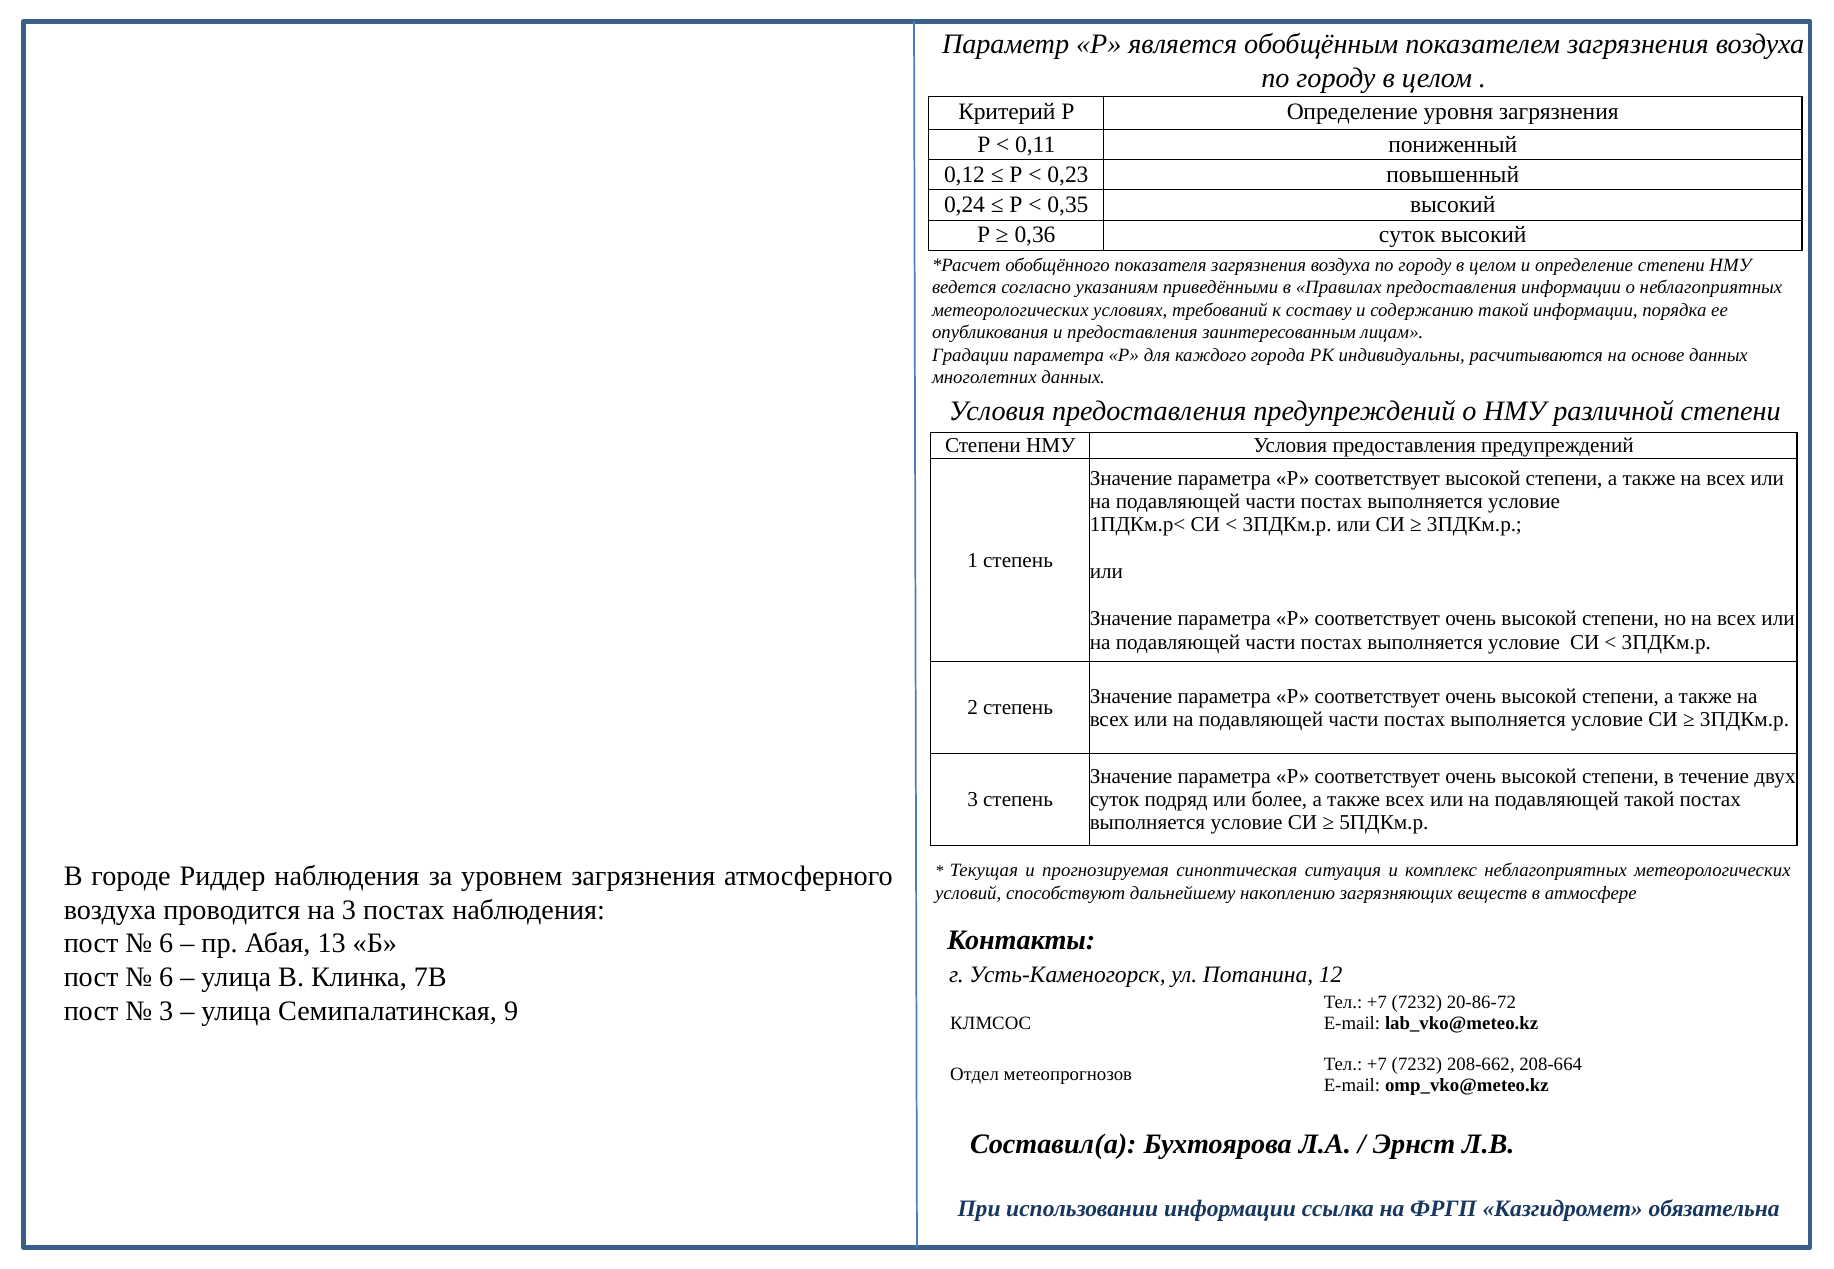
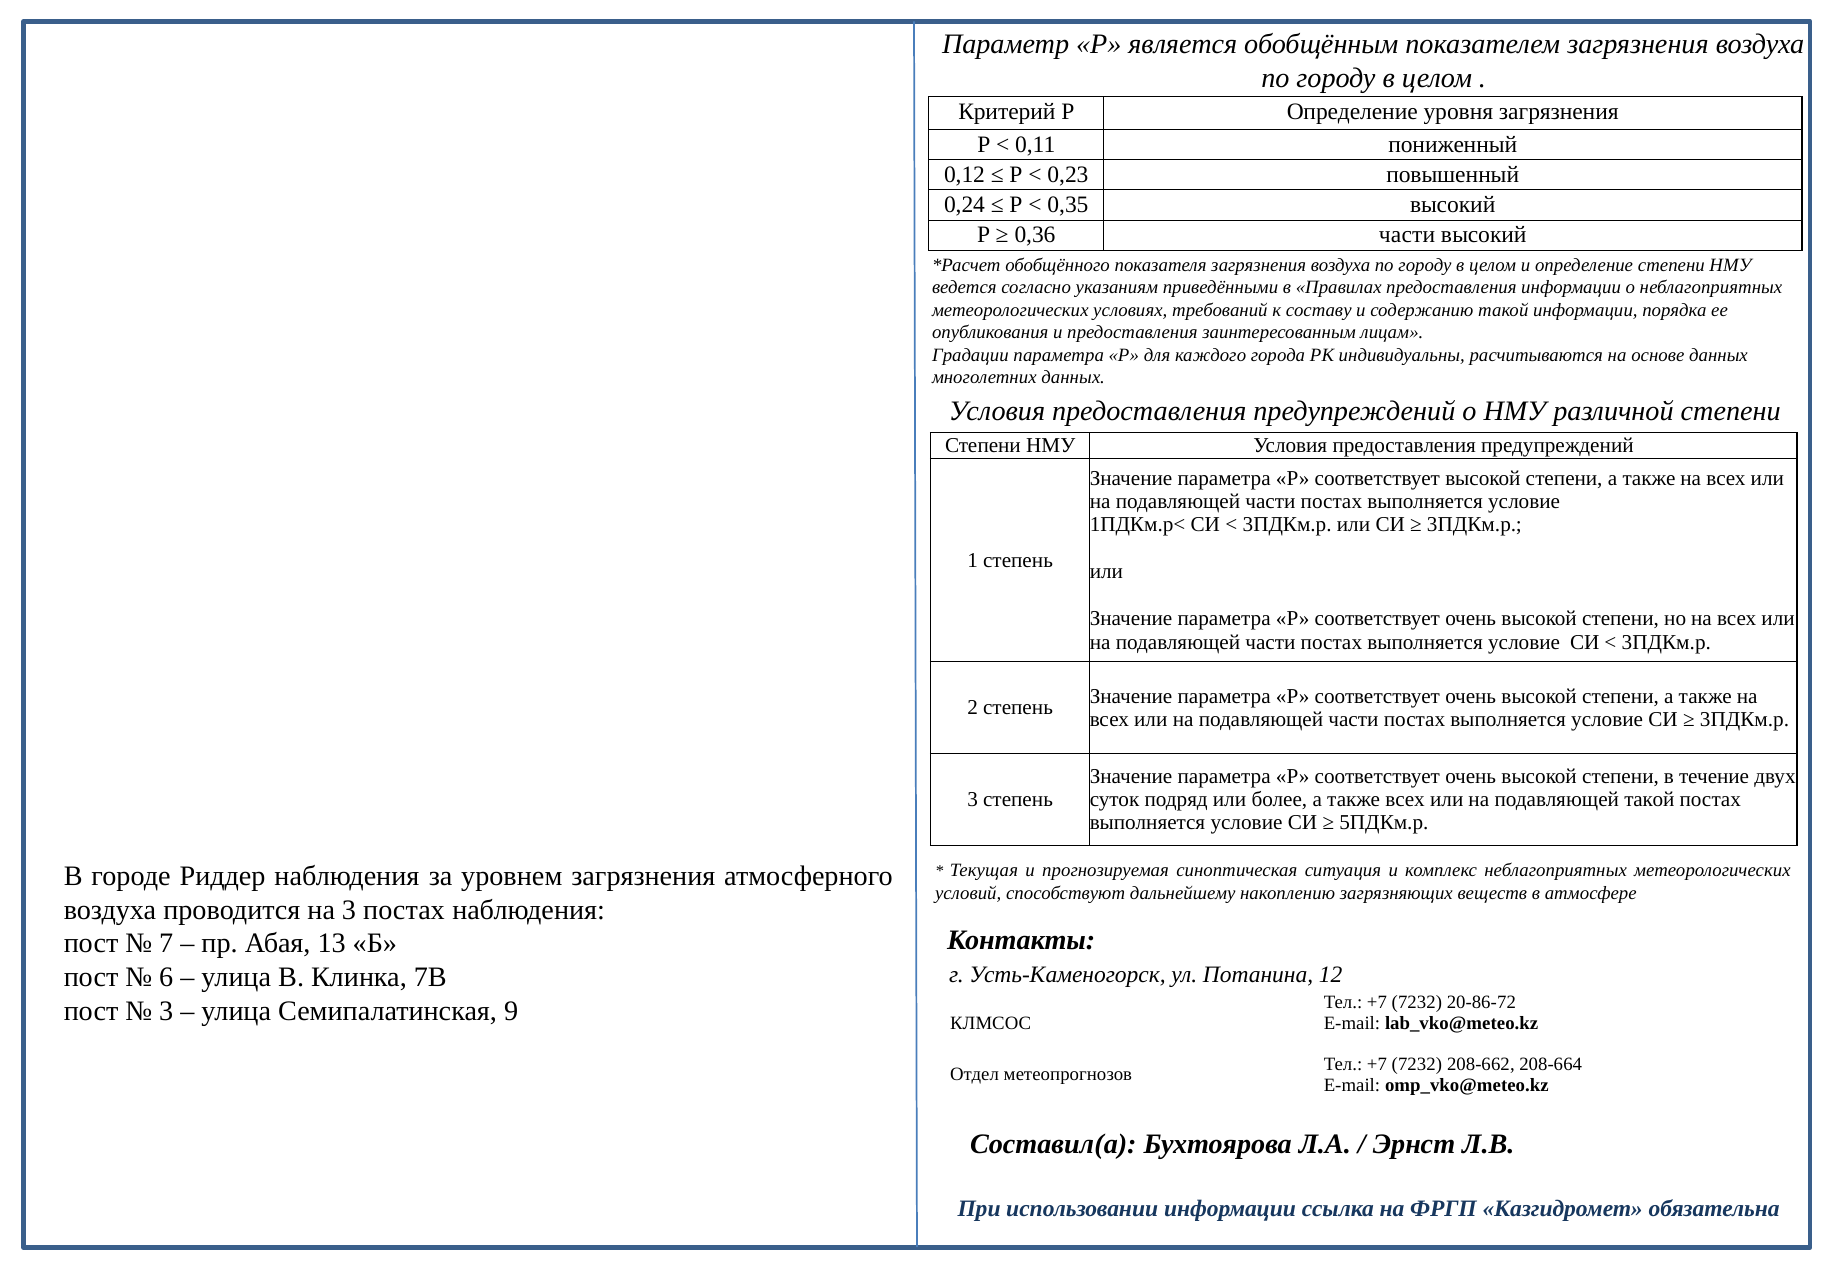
0,36 суток: суток -> части
6 at (166, 944): 6 -> 7
